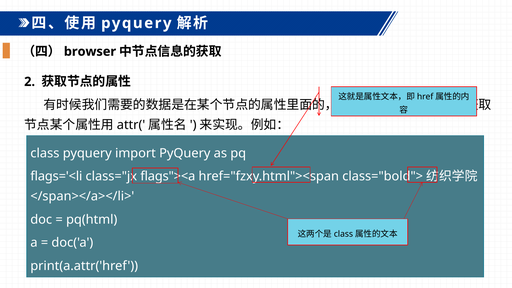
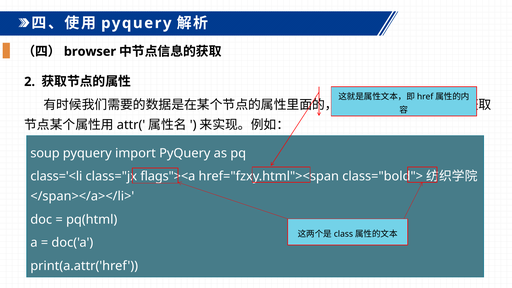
class: class -> soup
flags='<li: flags='<li -> class='<li
